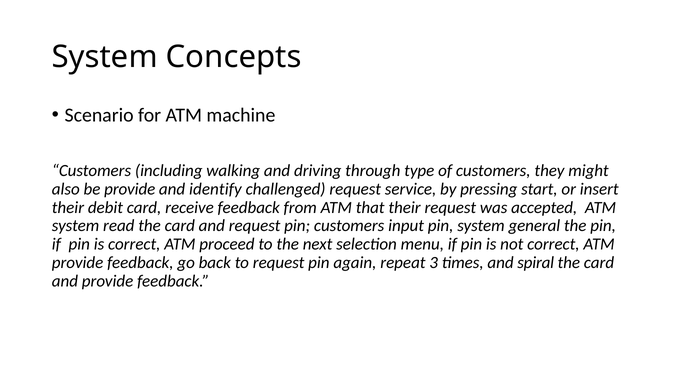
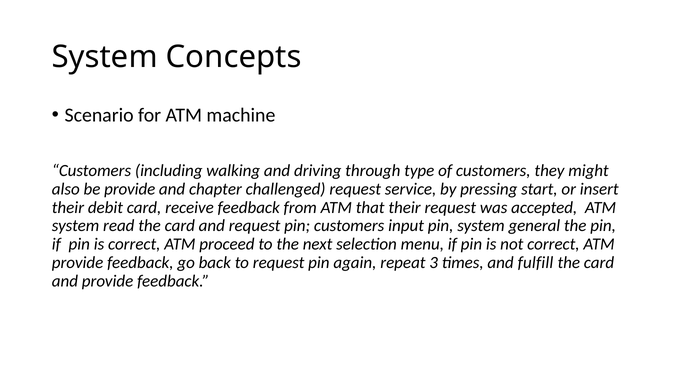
identify: identify -> chapter
spiral: spiral -> fulfill
